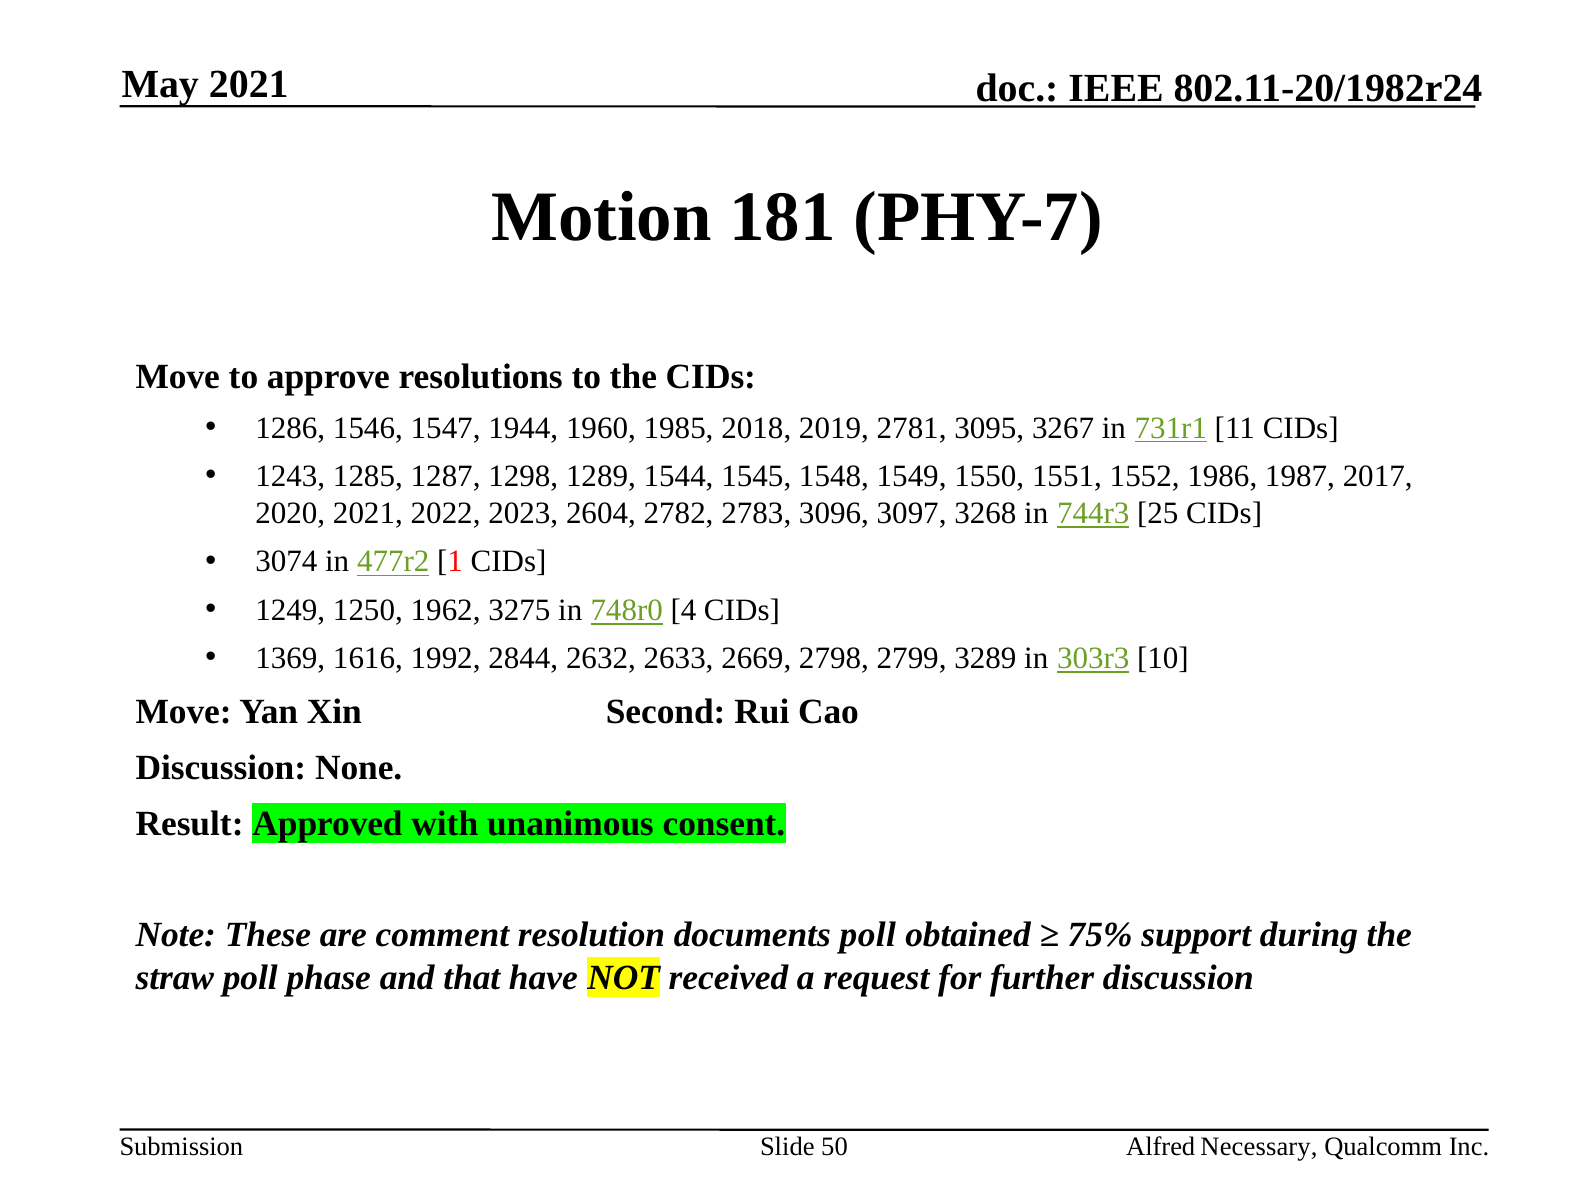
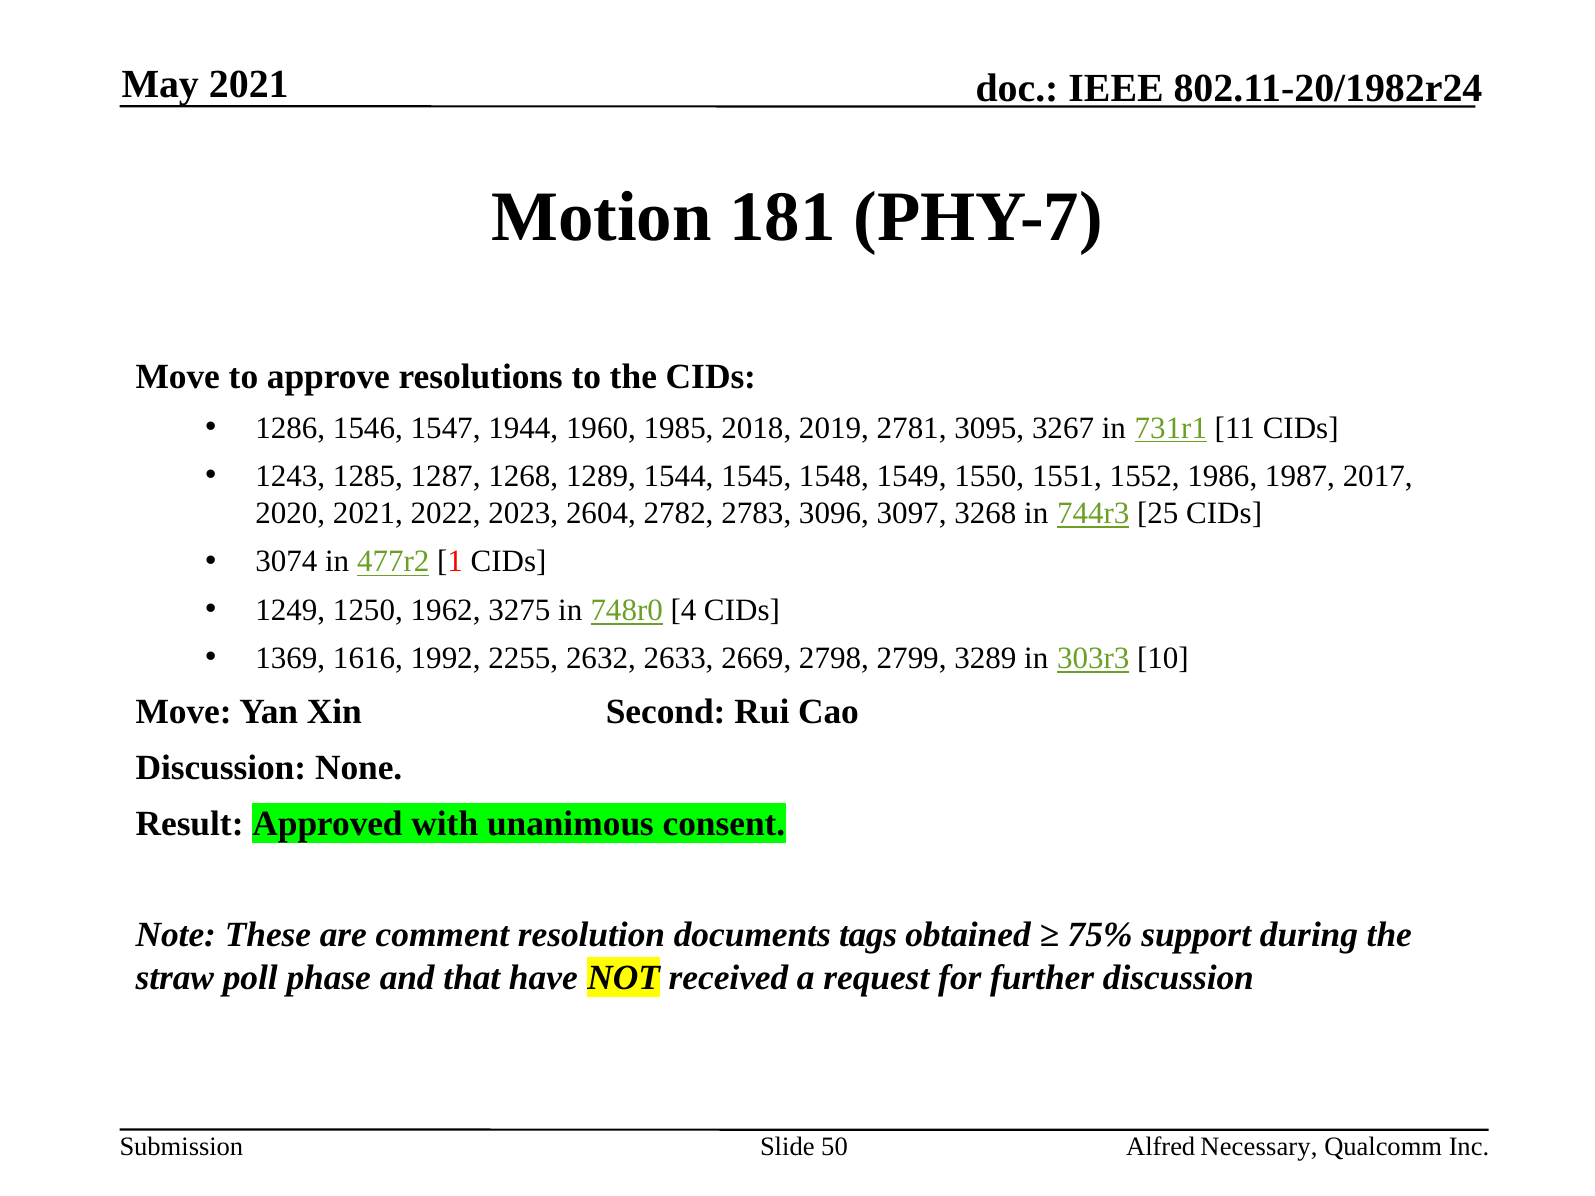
1298: 1298 -> 1268
2844: 2844 -> 2255
documents poll: poll -> tags
